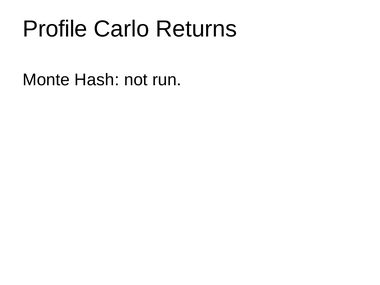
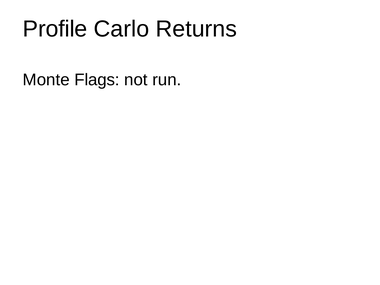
Hash: Hash -> Flags
